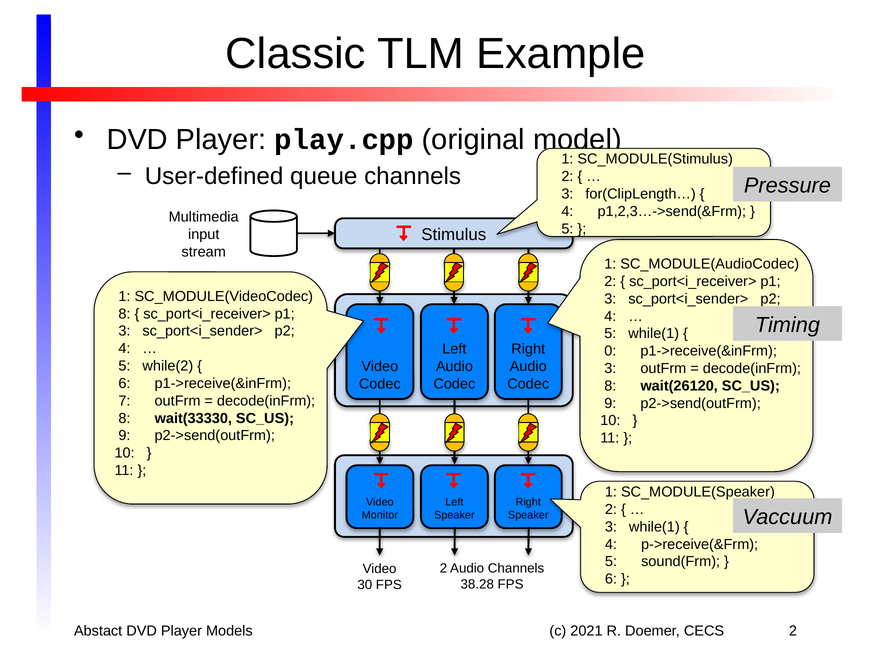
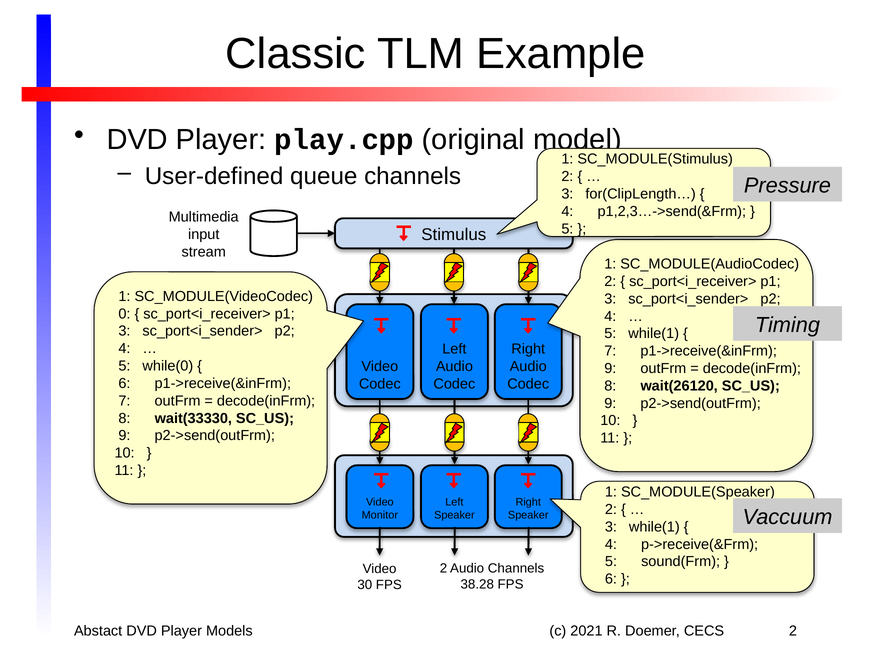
8 at (124, 314): 8 -> 0
0 at (610, 351): 0 -> 7
while(2: while(2 -> while(0
3 at (610, 369): 3 -> 9
